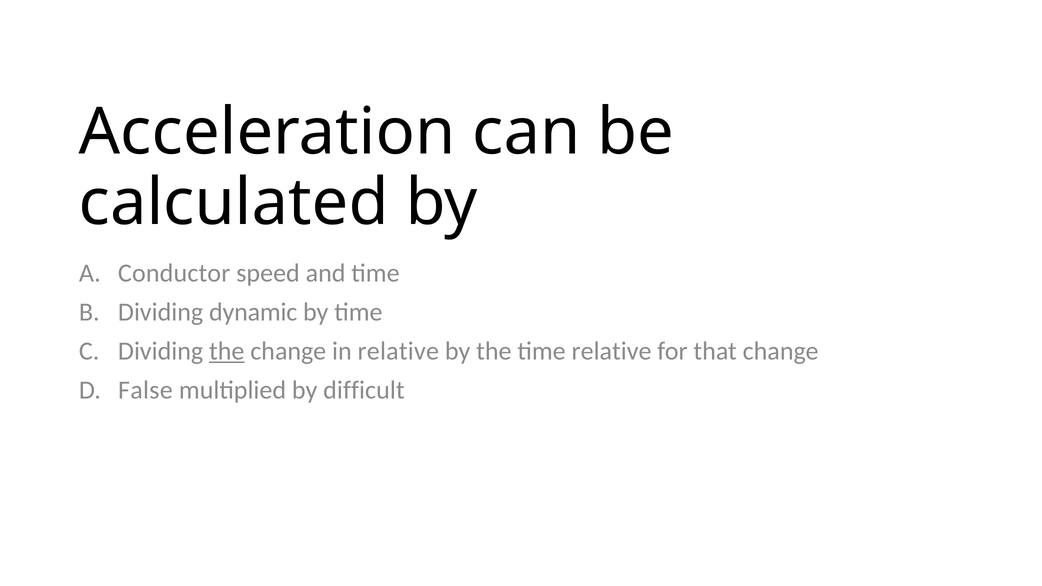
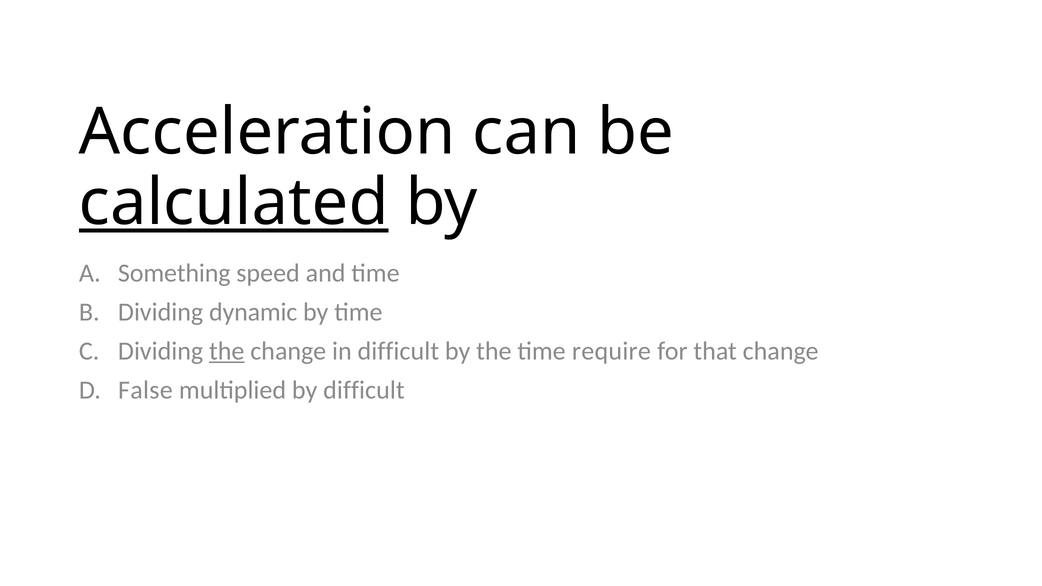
calculated underline: none -> present
Conductor: Conductor -> Something
in relative: relative -> difficult
time relative: relative -> require
